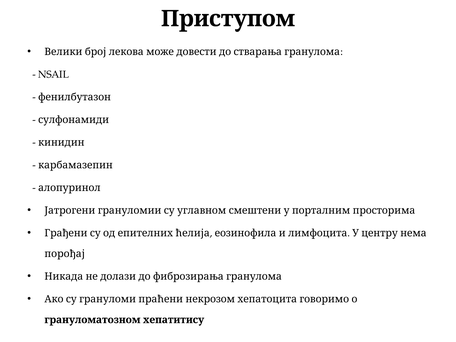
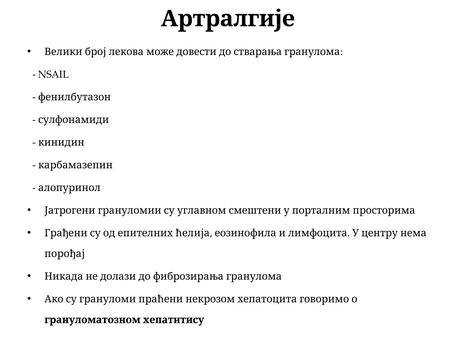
Приступом: Приступом -> Артралгије
